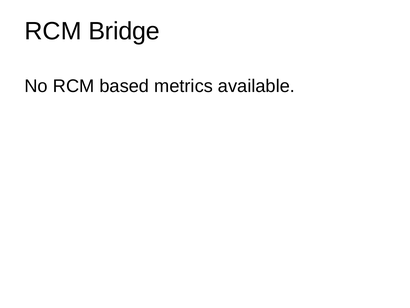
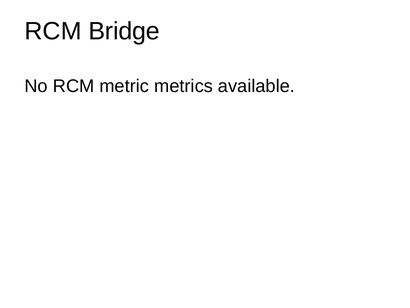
based: based -> metric
